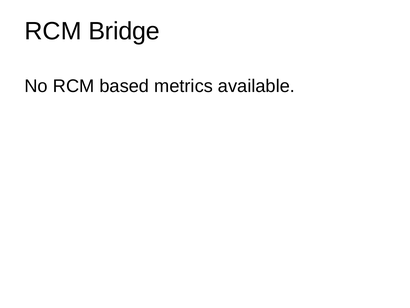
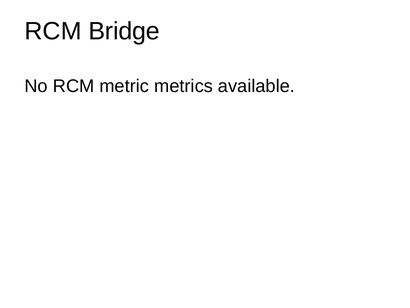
based: based -> metric
